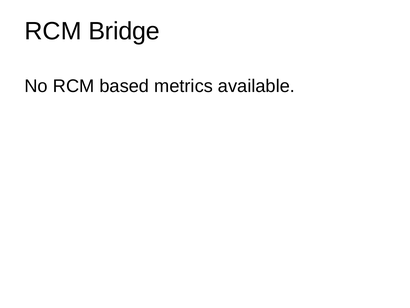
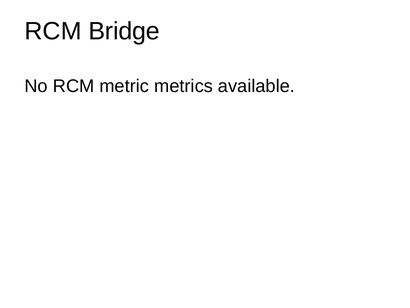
based: based -> metric
